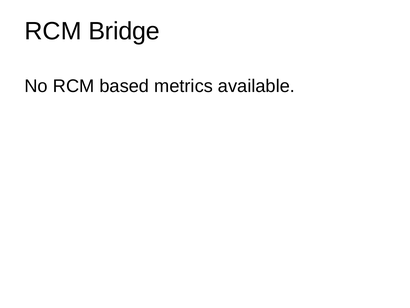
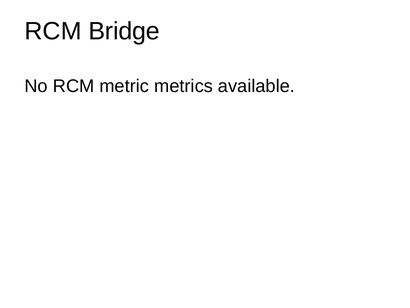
based: based -> metric
